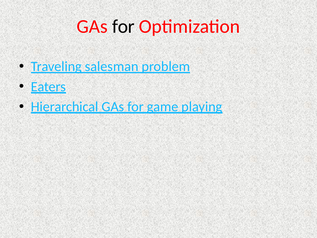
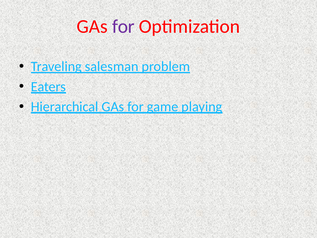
for at (123, 26) colour: black -> purple
